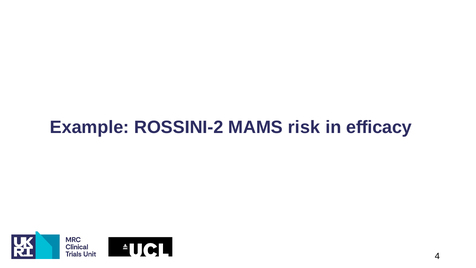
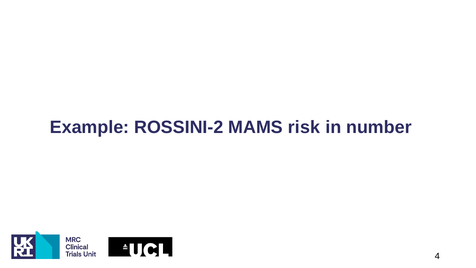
efficacy: efficacy -> number
